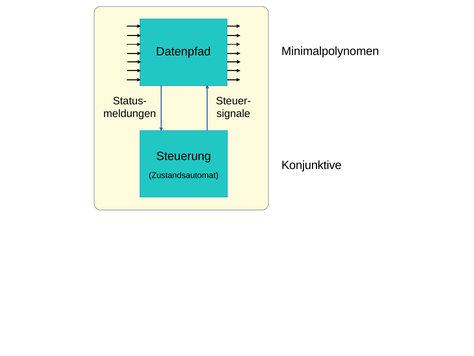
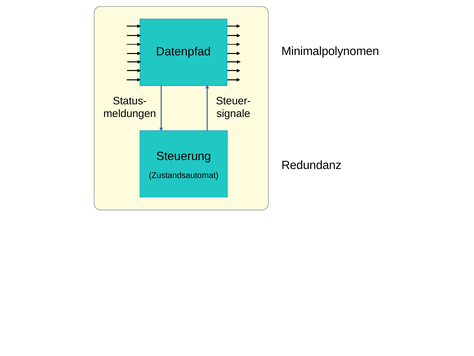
Konjunktive: Konjunktive -> Redundanz
